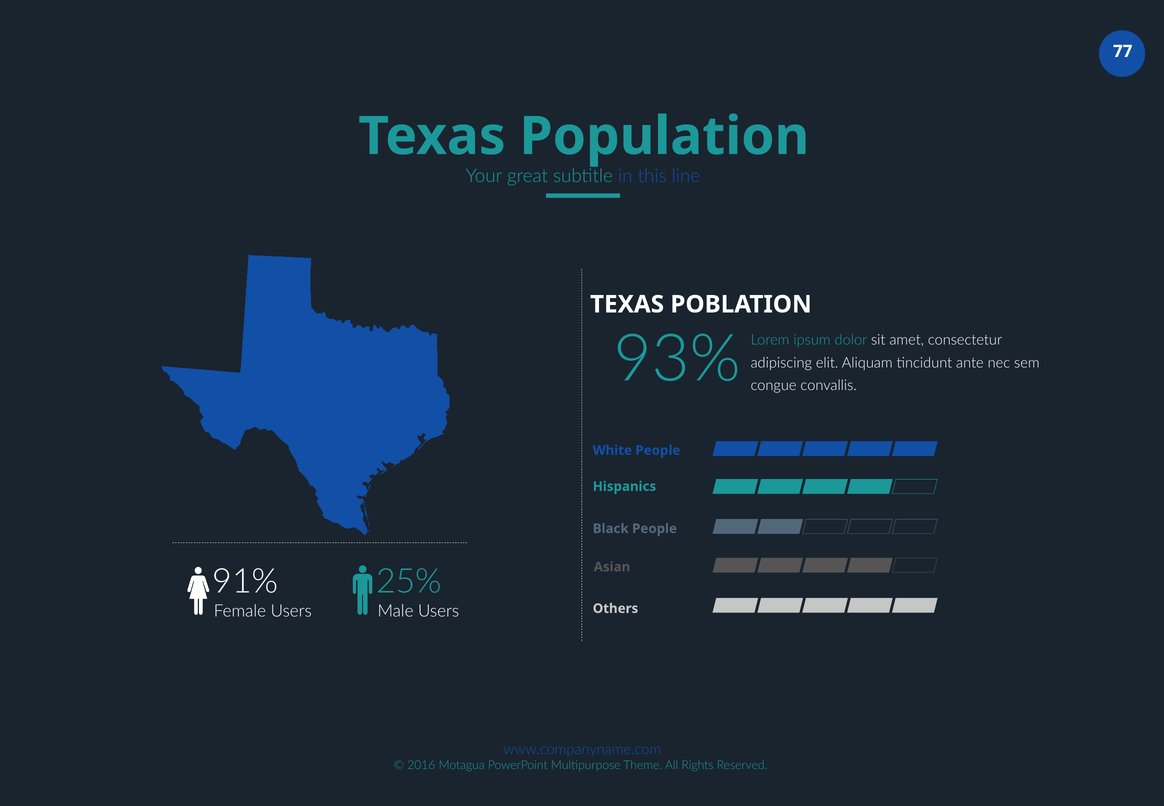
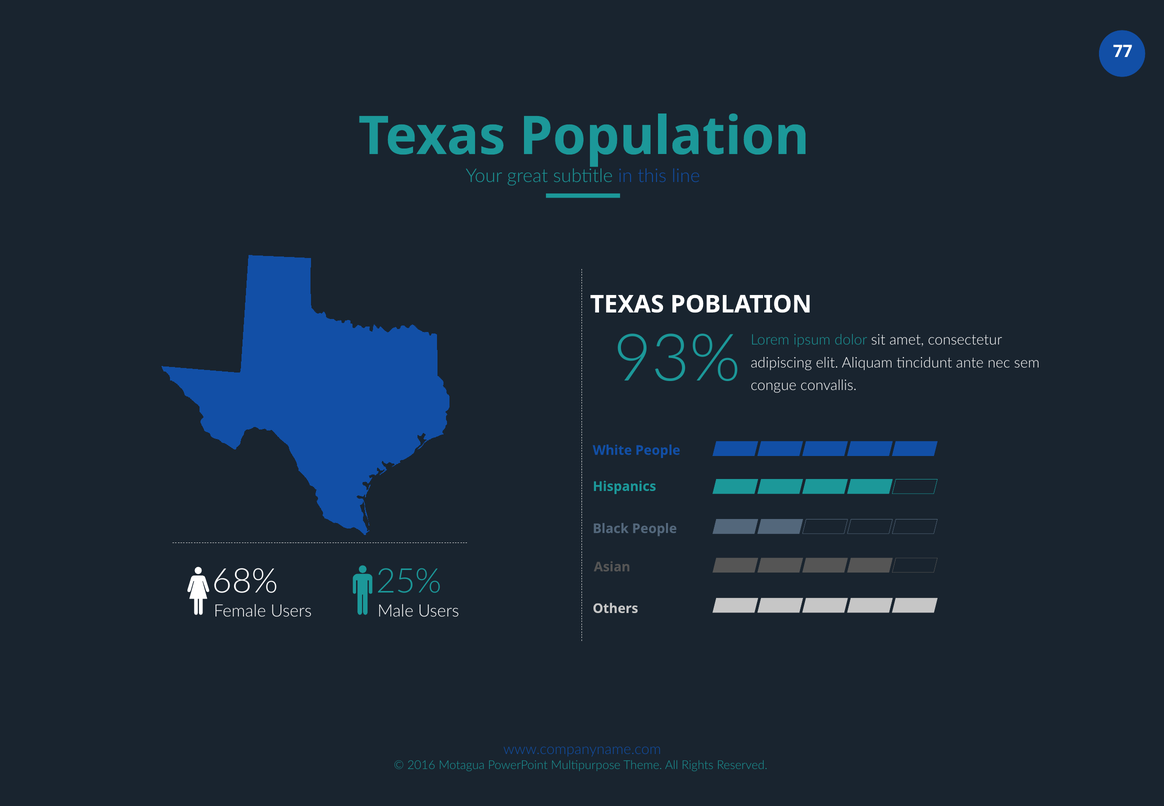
91%: 91% -> 68%
